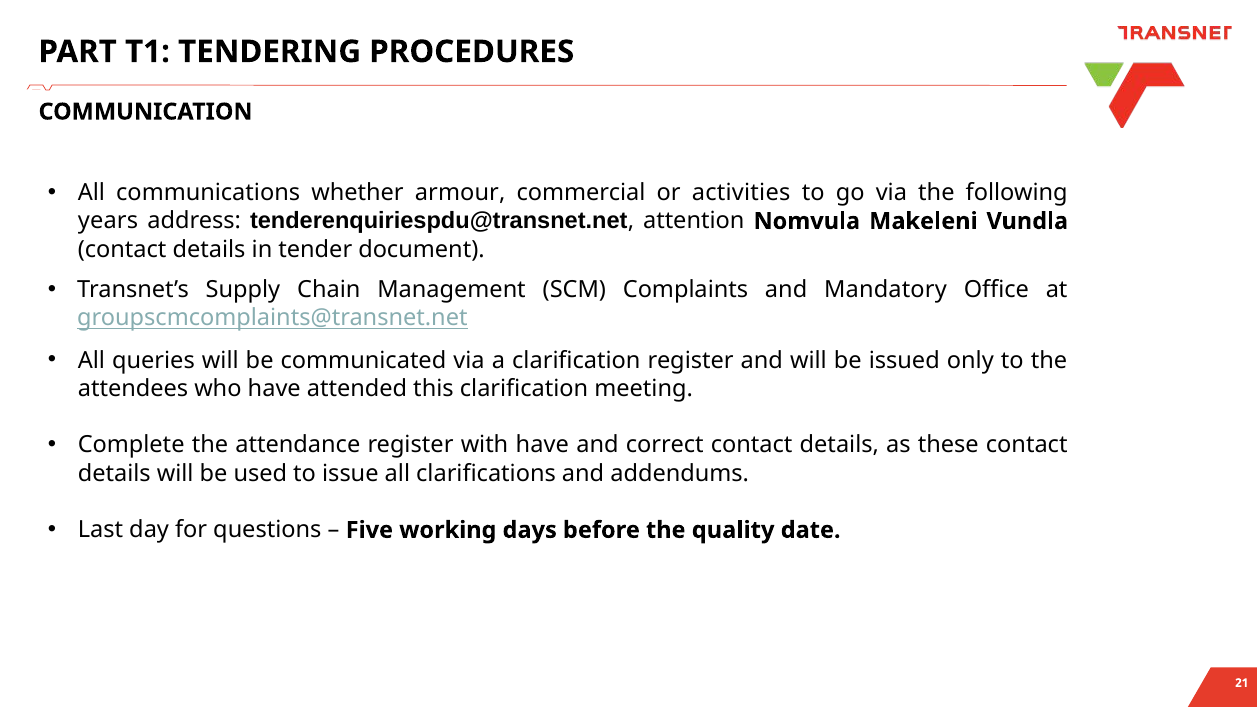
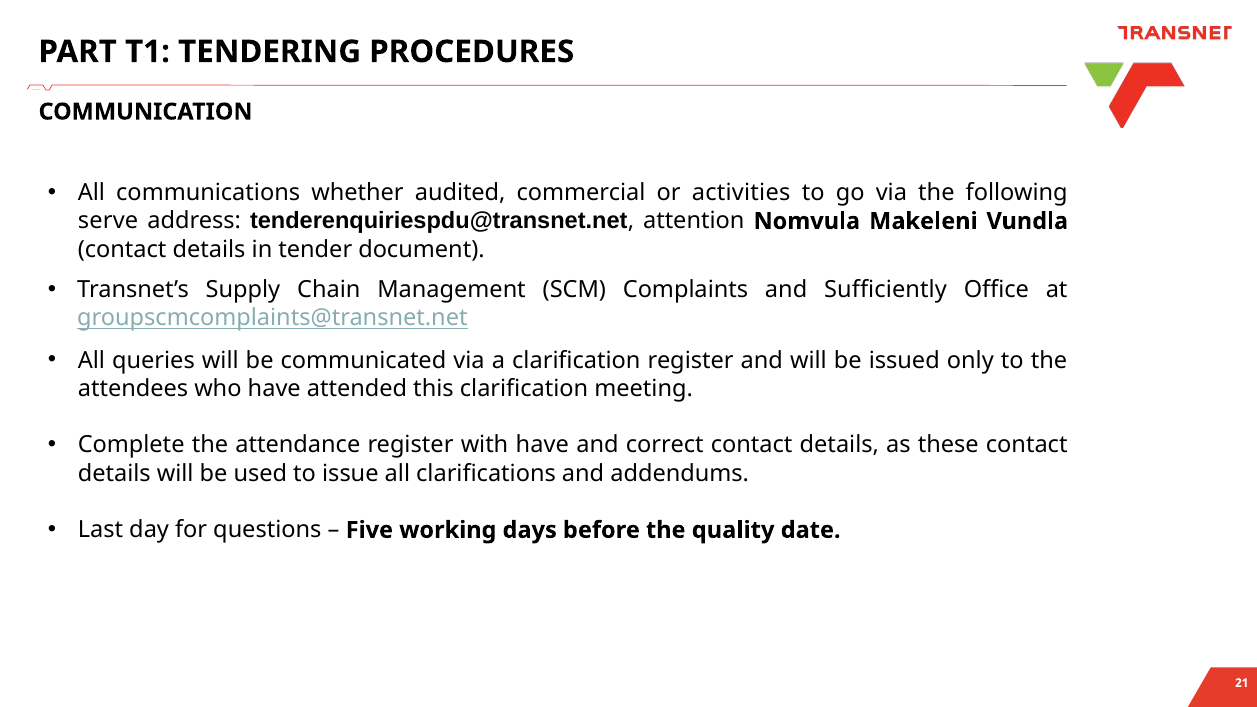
armour: armour -> audited
years: years -> serve
Mandatory: Mandatory -> Sufficiently
